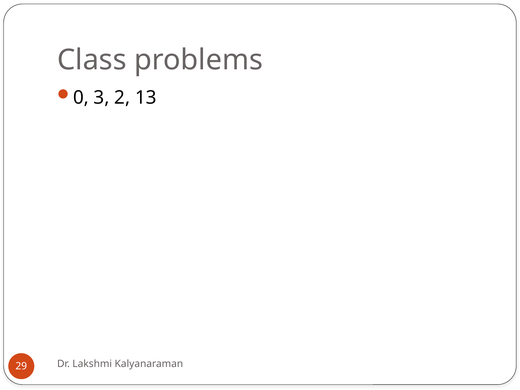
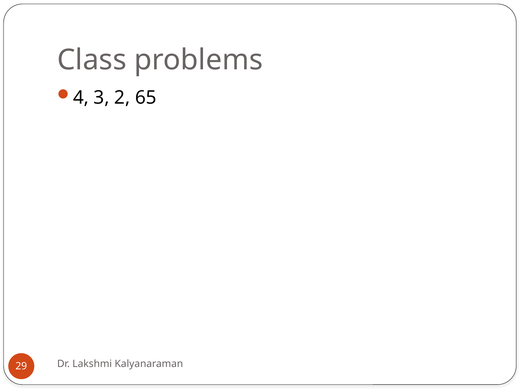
0: 0 -> 4
13: 13 -> 65
